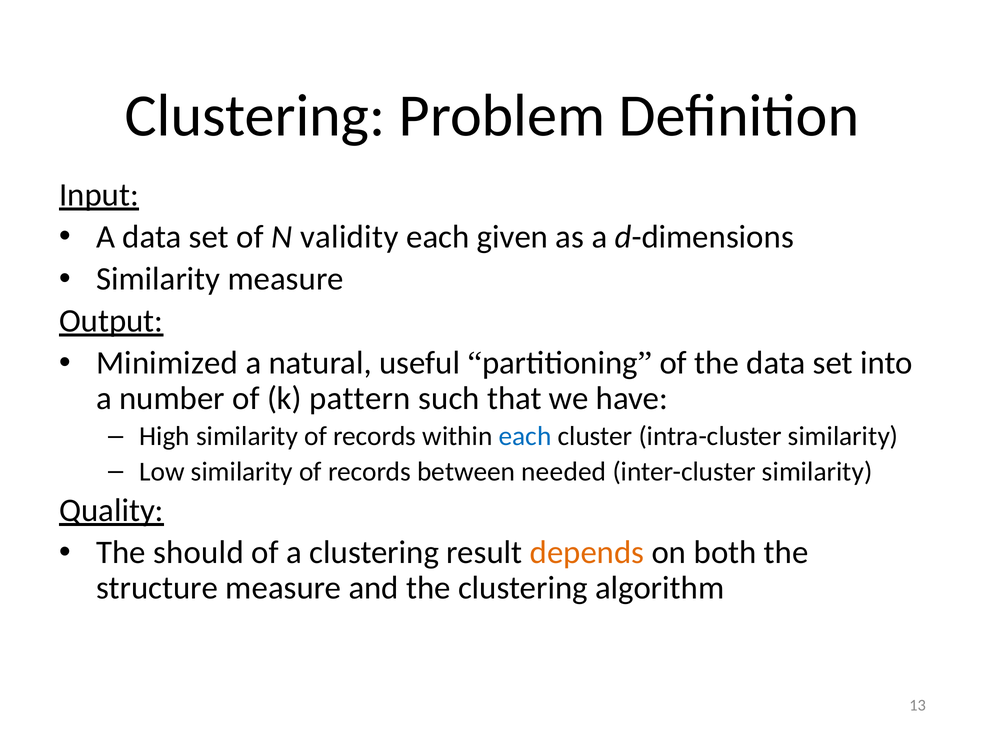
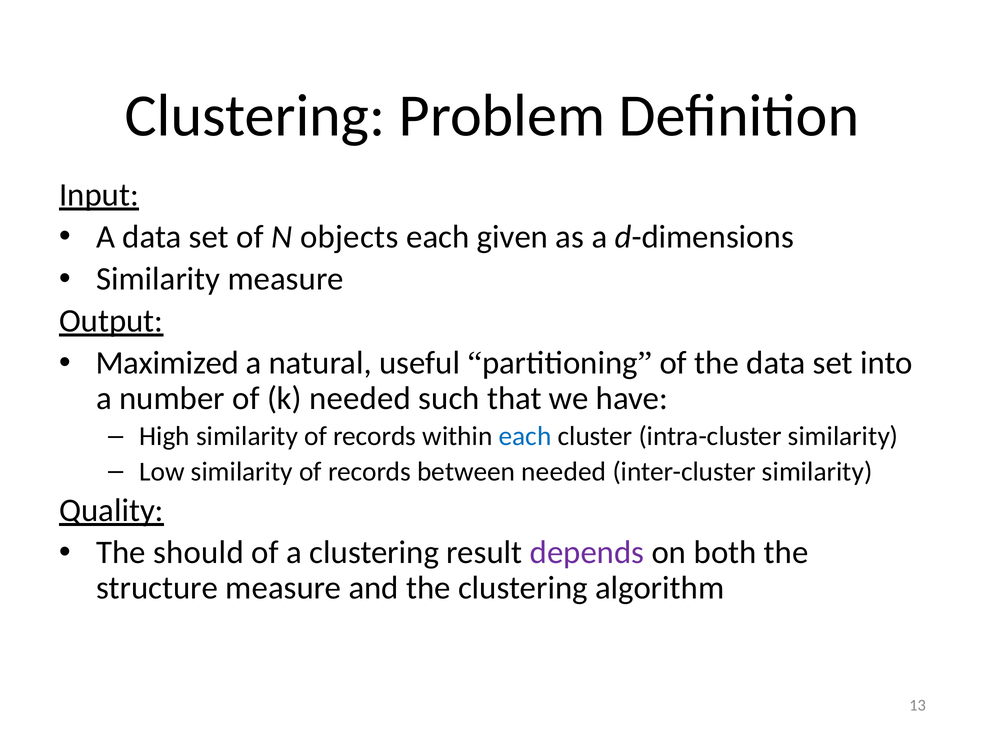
validity: validity -> objects
Minimized: Minimized -> Maximized
k pattern: pattern -> needed
depends colour: orange -> purple
